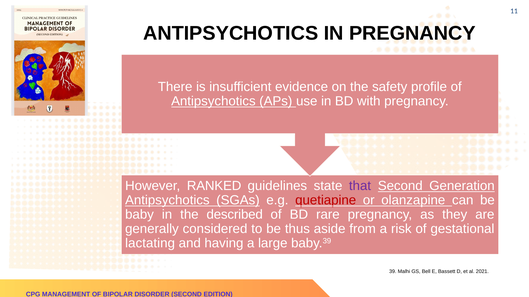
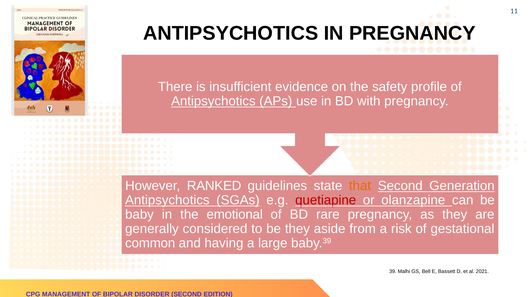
that colour: purple -> orange
described: described -> emotional
be thus: thus -> they
lactating: lactating -> common
